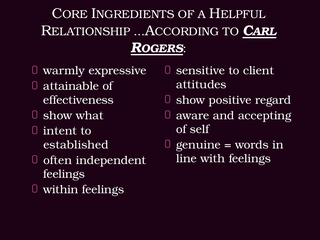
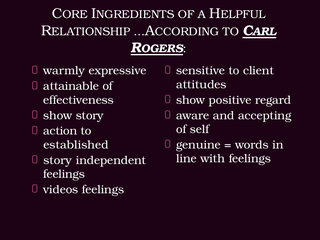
show what: what -> story
intent: intent -> action
often at (58, 160): often -> story
within: within -> videos
